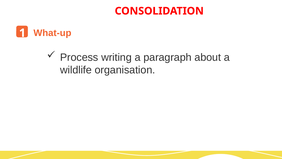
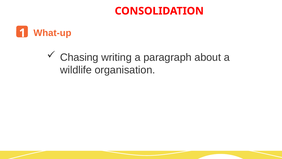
Process: Process -> Chasing
